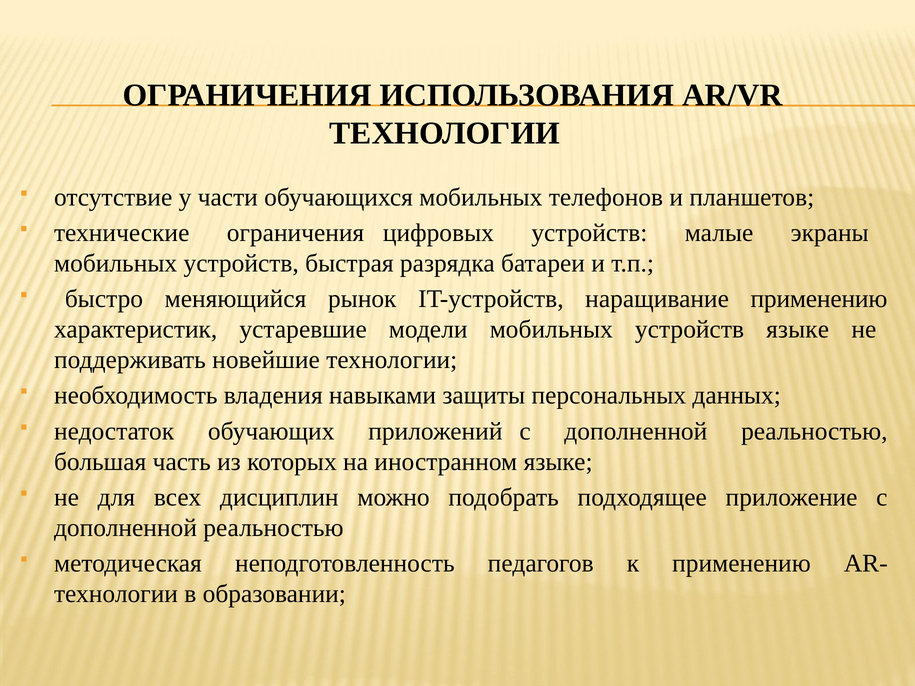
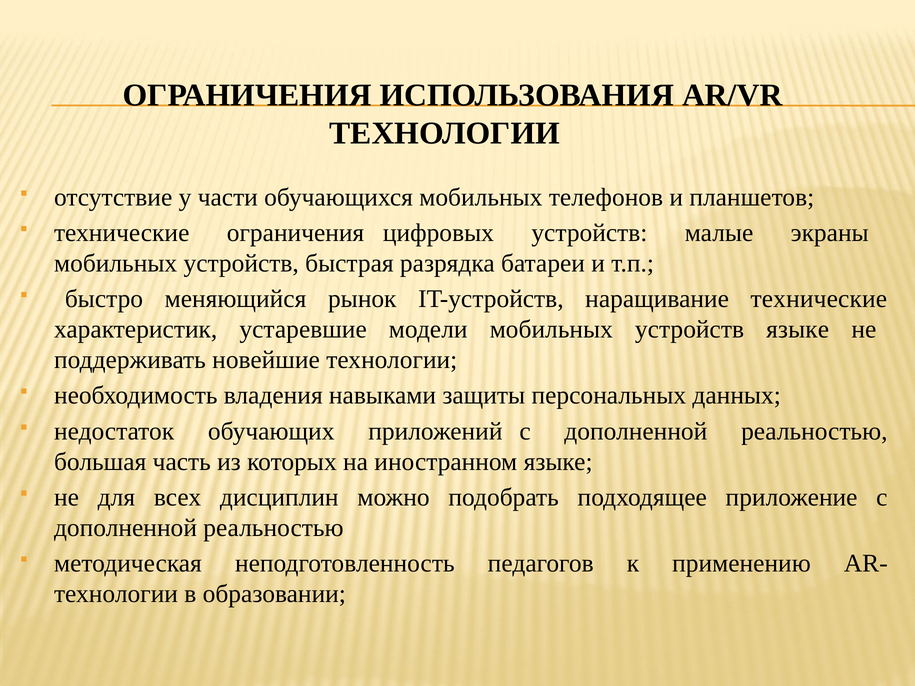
наращивание применению: применению -> технические
